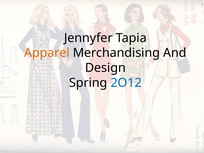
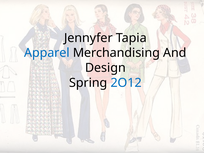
Apparel colour: orange -> blue
